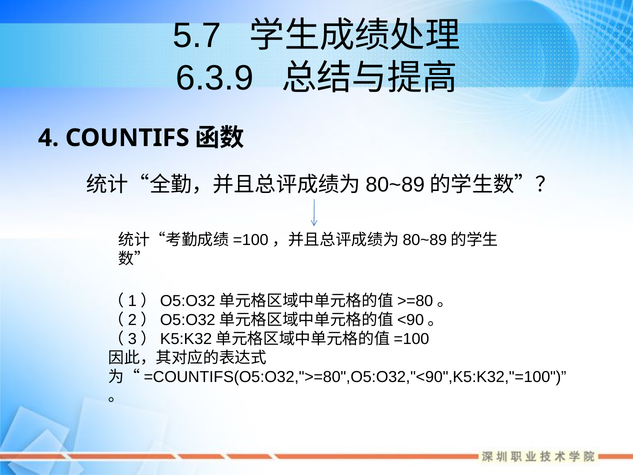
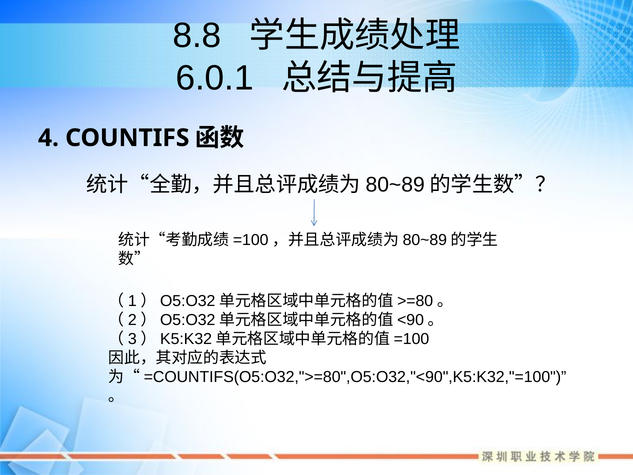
5.7: 5.7 -> 8.8
6.3.9: 6.3.9 -> 6.0.1
